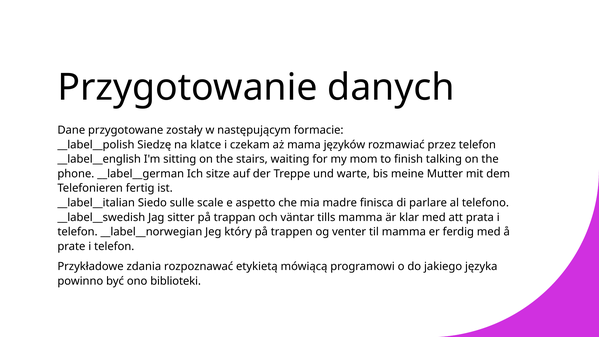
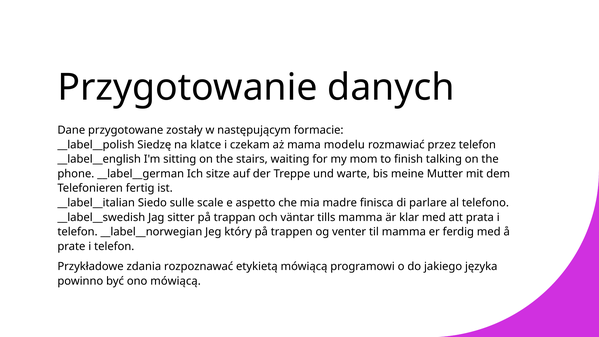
języków: języków -> modelu
ono biblioteki: biblioteki -> mówiącą
